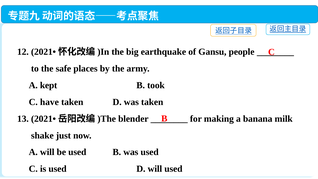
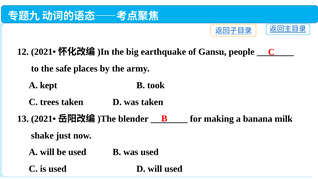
have: have -> trees
